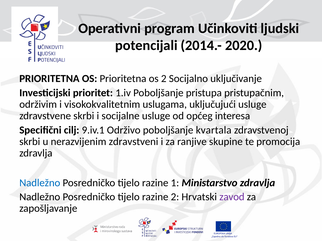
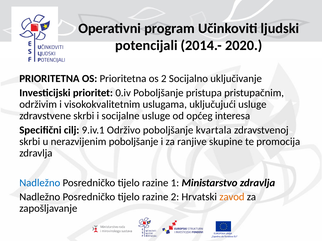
1.iv: 1.iv -> 0.iv
nerazvijenim zdravstveni: zdravstveni -> poboljšanje
zavod colour: purple -> orange
